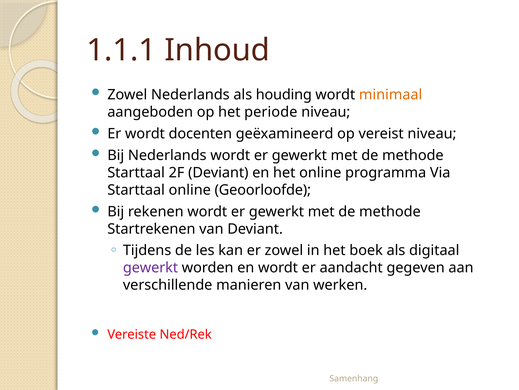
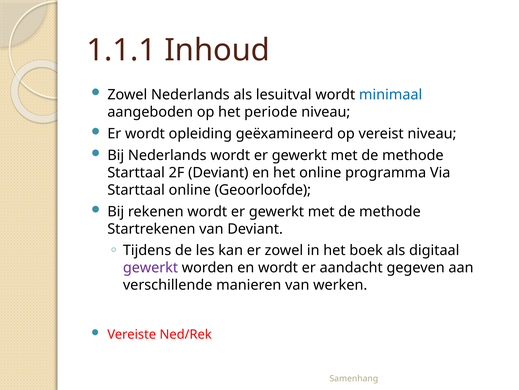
houding: houding -> lesuitval
minimaal colour: orange -> blue
docenten: docenten -> opleiding
